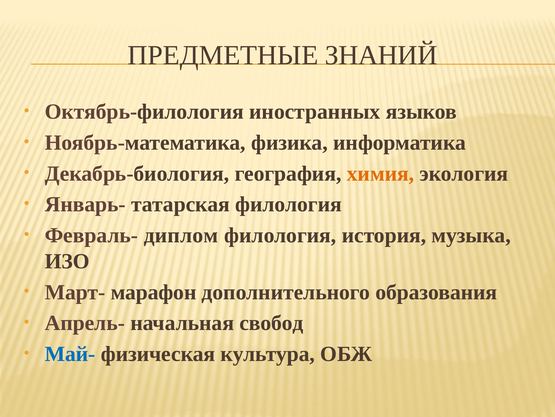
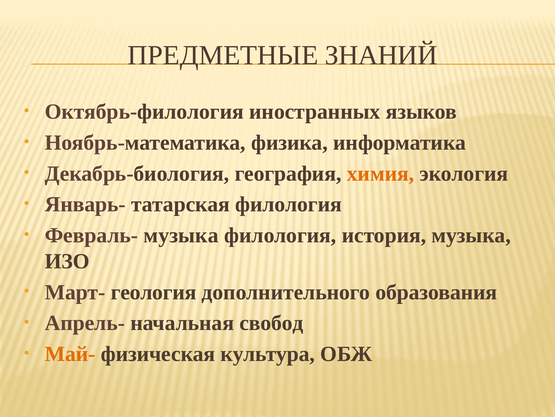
Февраль- диплом: диплом -> музыка
марафон: марафон -> геология
Май- colour: blue -> orange
